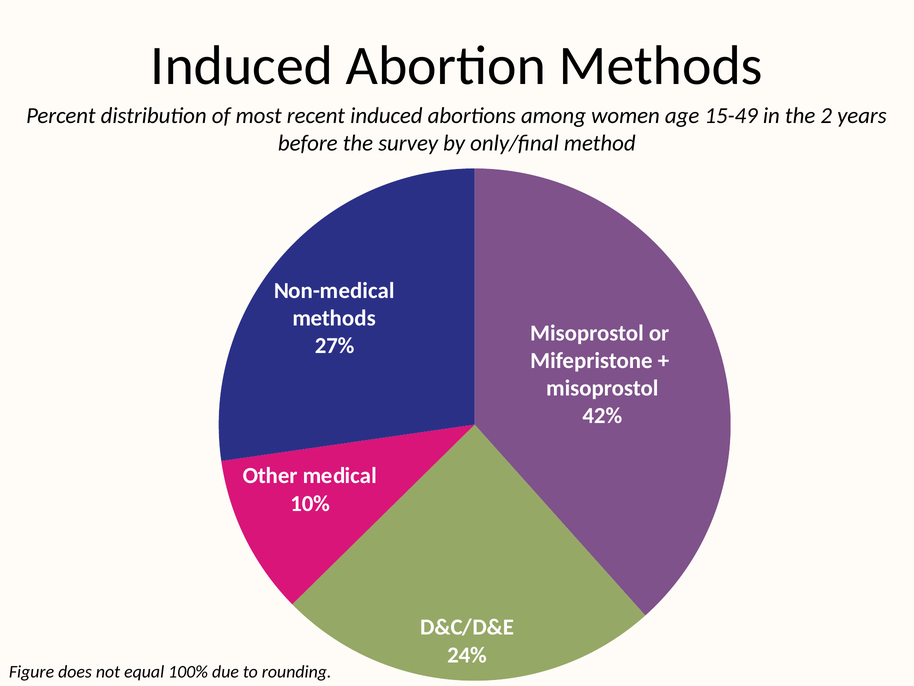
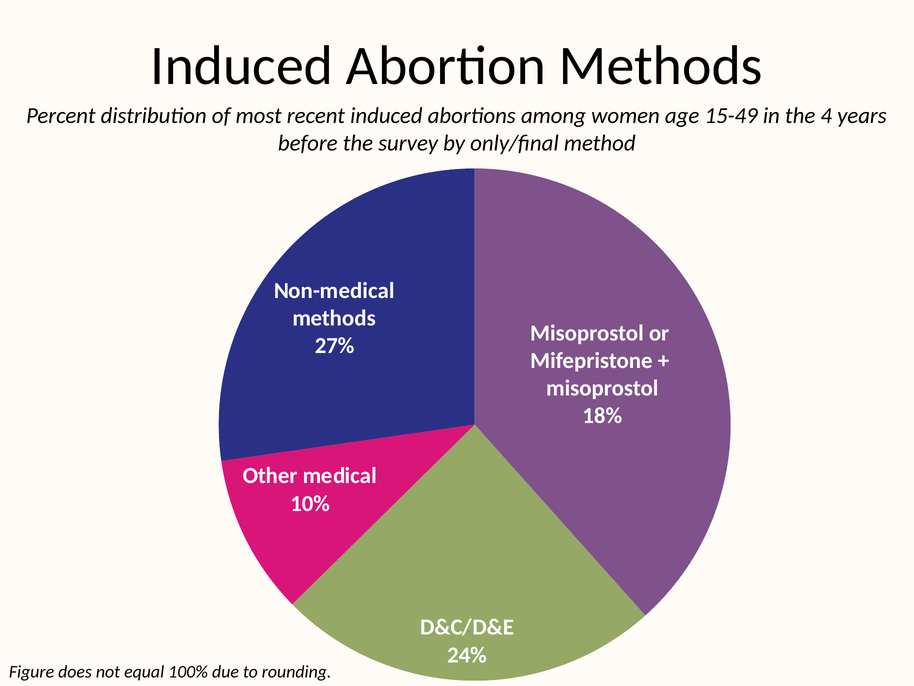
2: 2 -> 4
42%: 42% -> 18%
